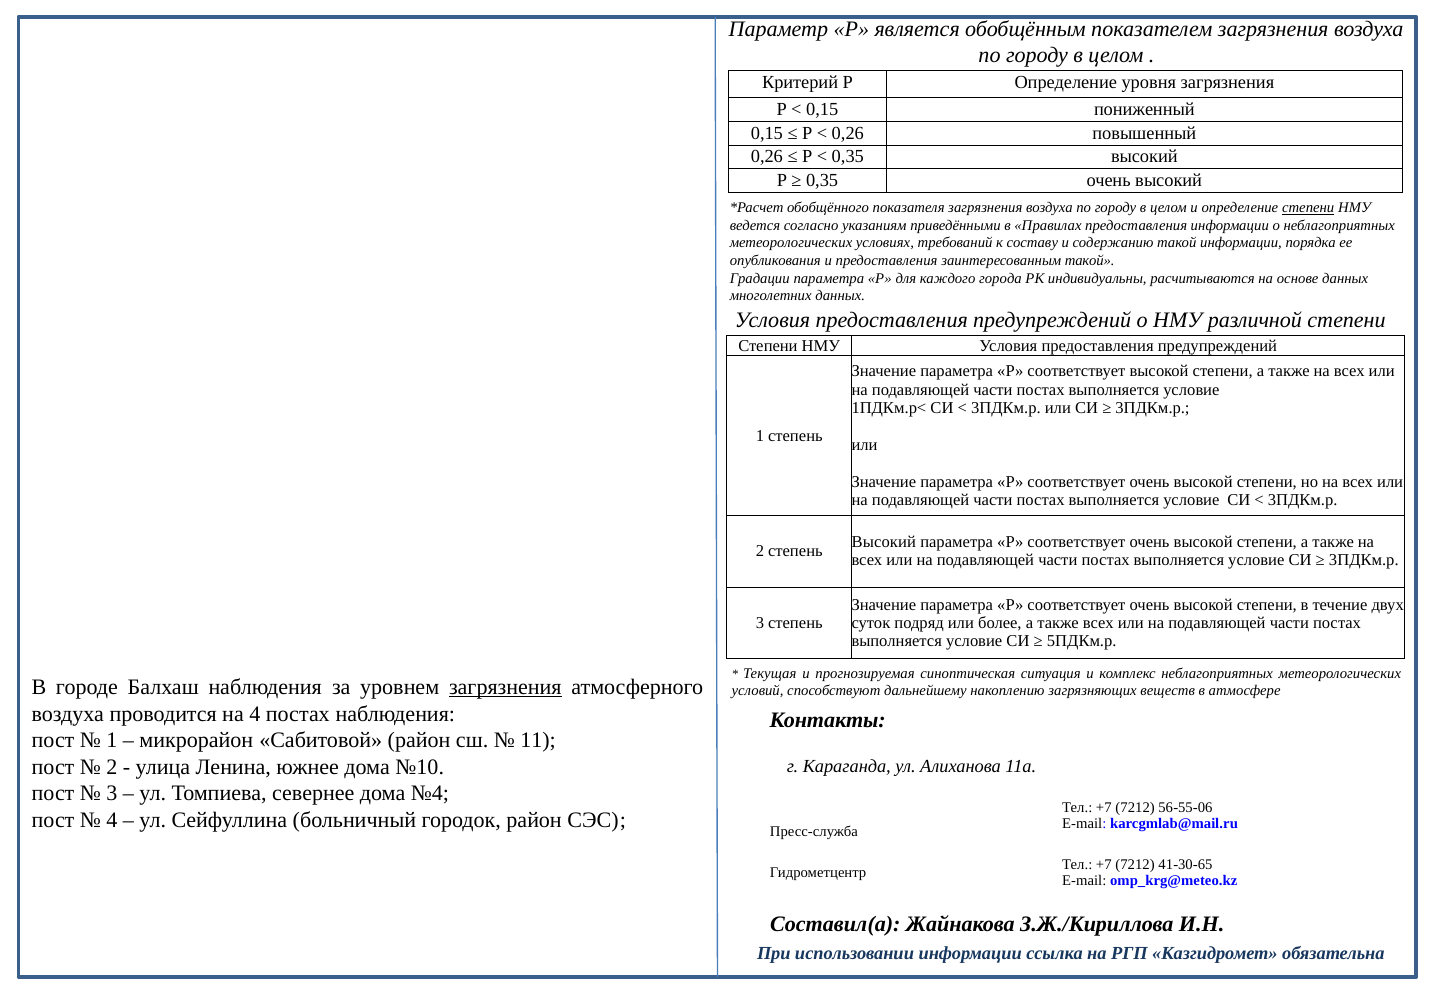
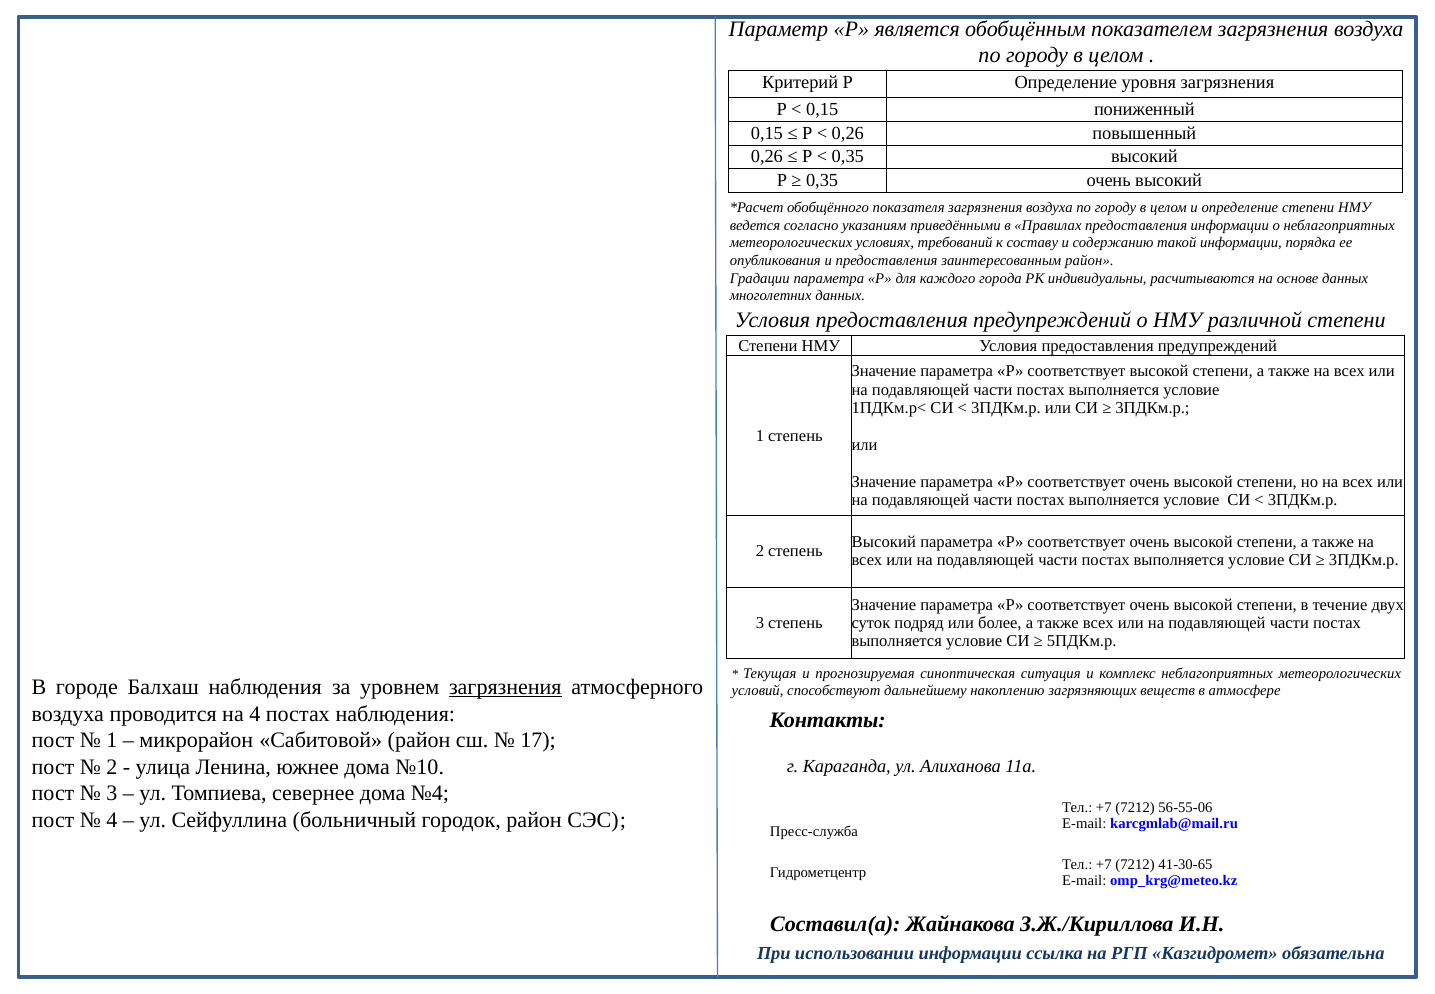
степени at (1308, 208) underline: present -> none
заинтересованным такой: такой -> район
11: 11 -> 17
